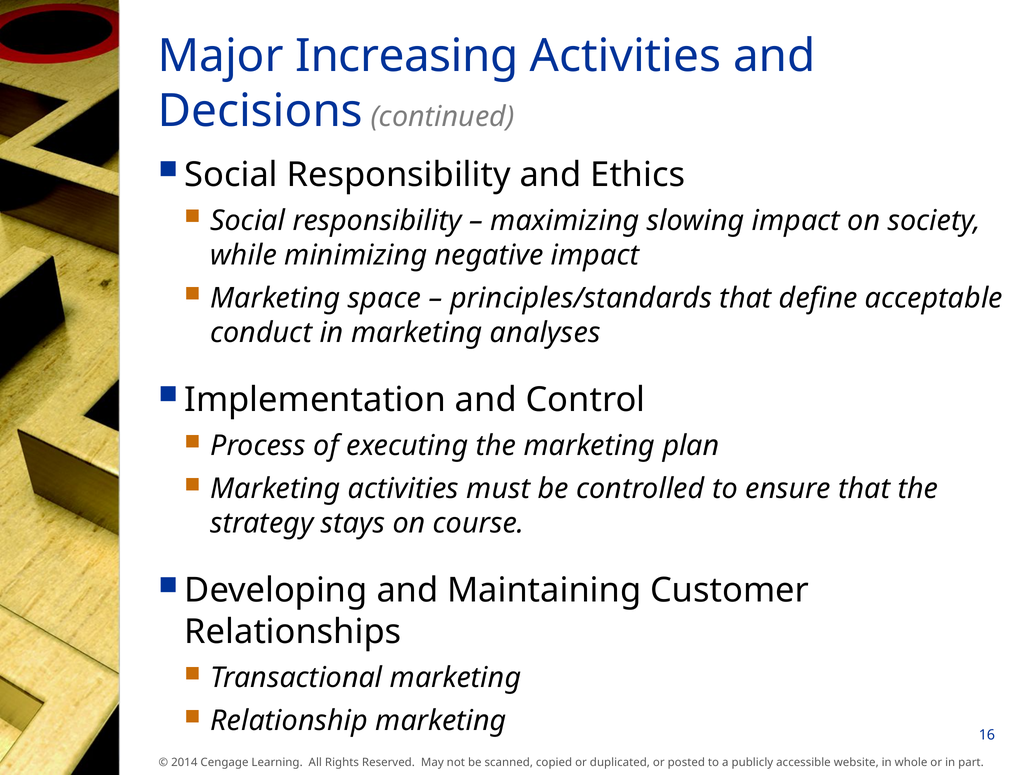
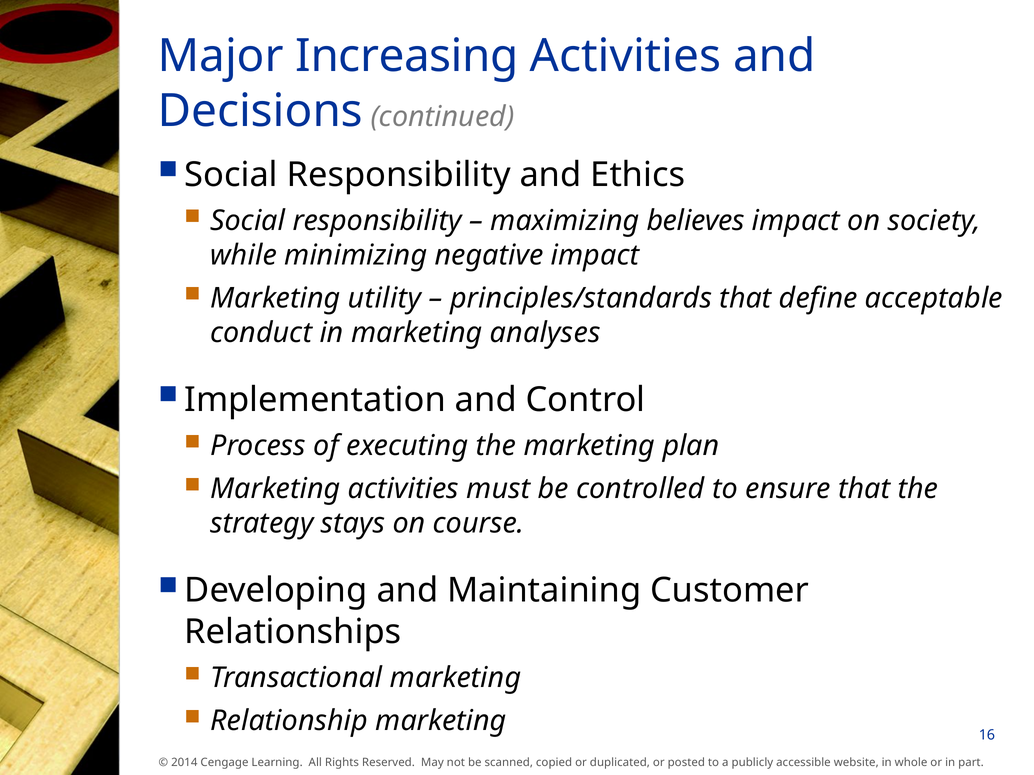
slowing: slowing -> believes
space: space -> utility
